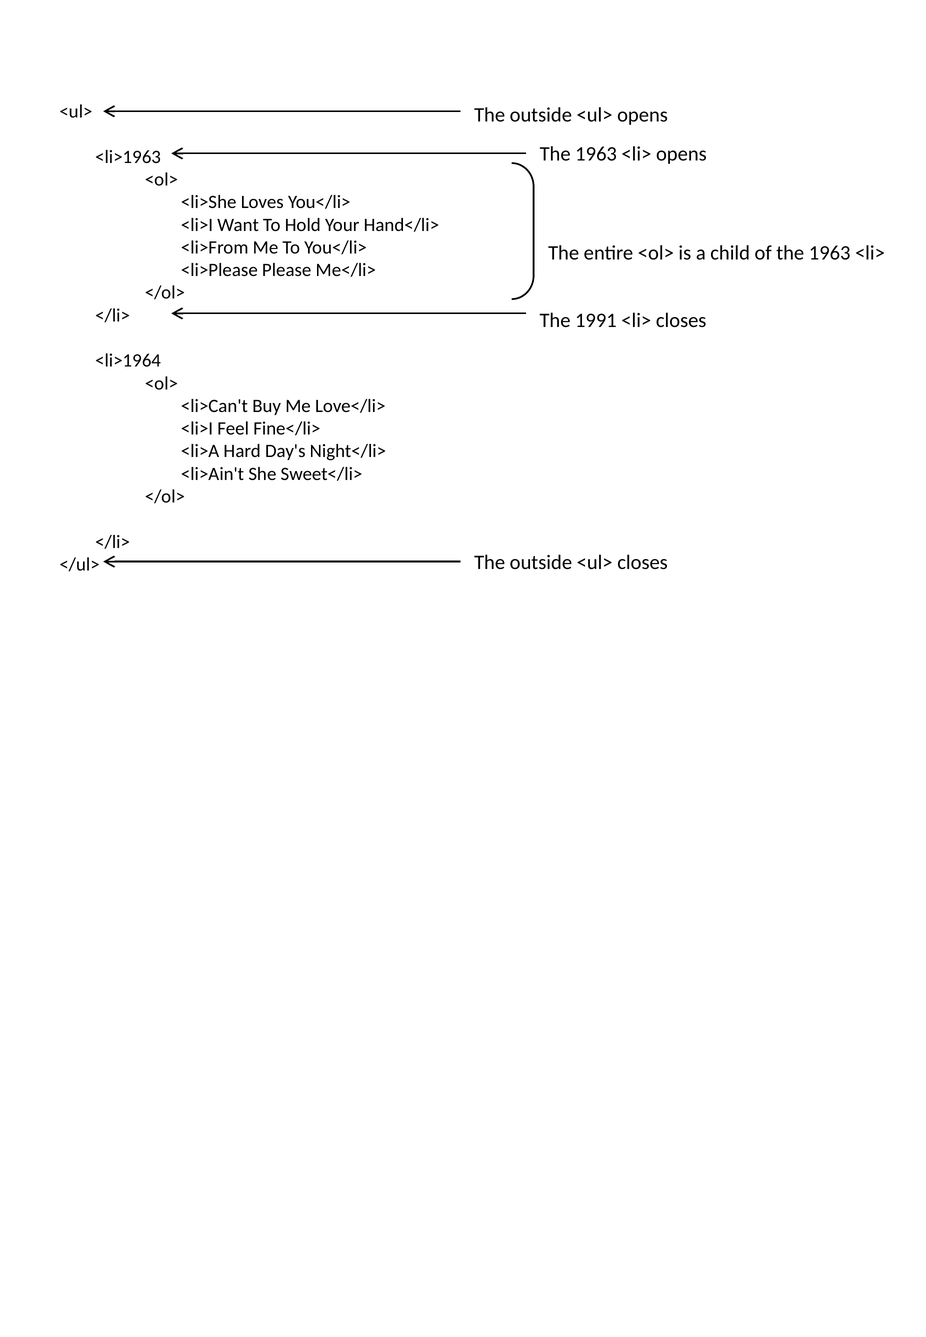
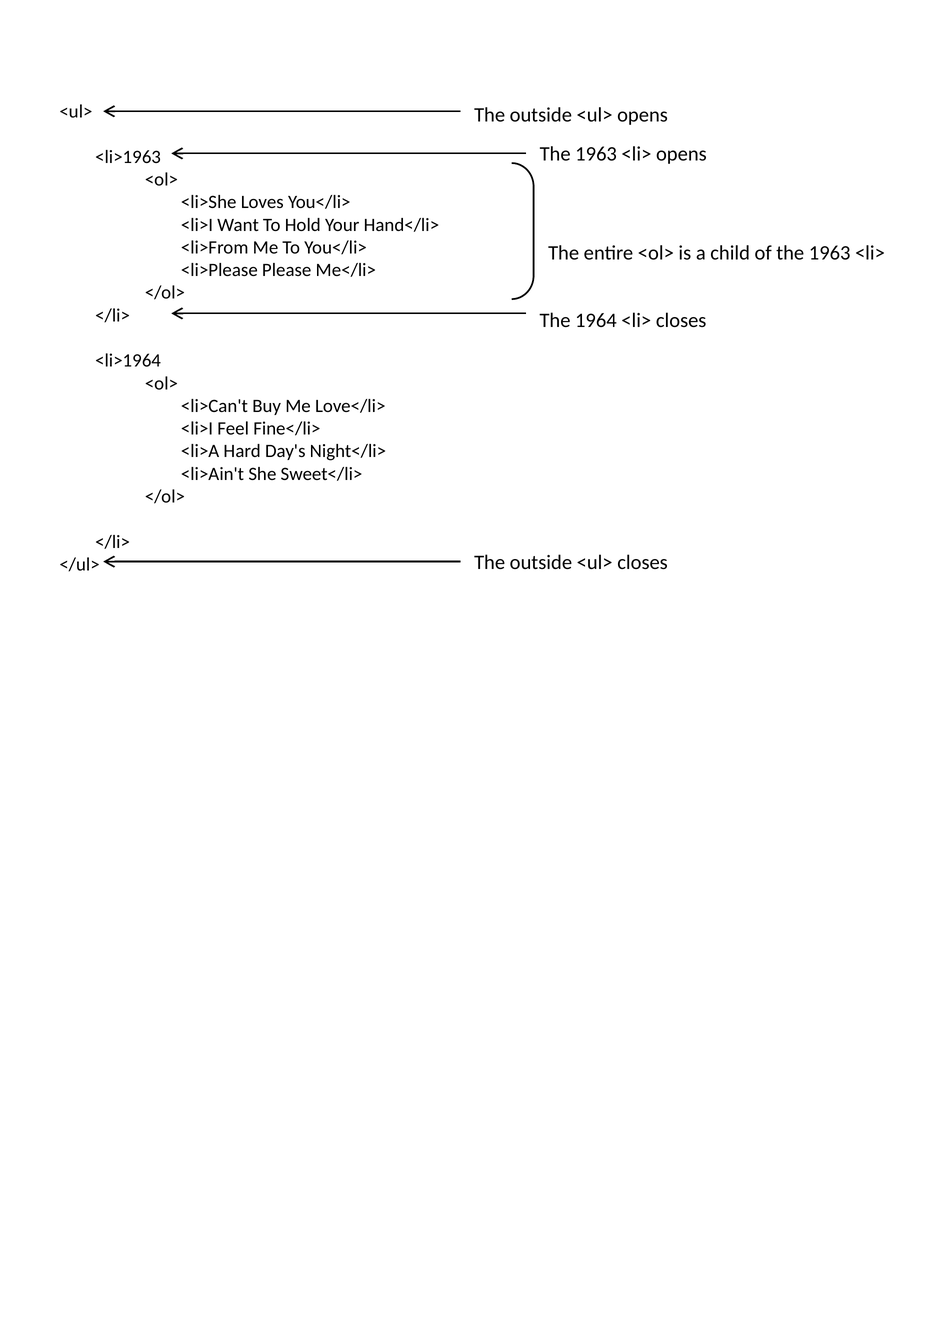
1991: 1991 -> 1964
